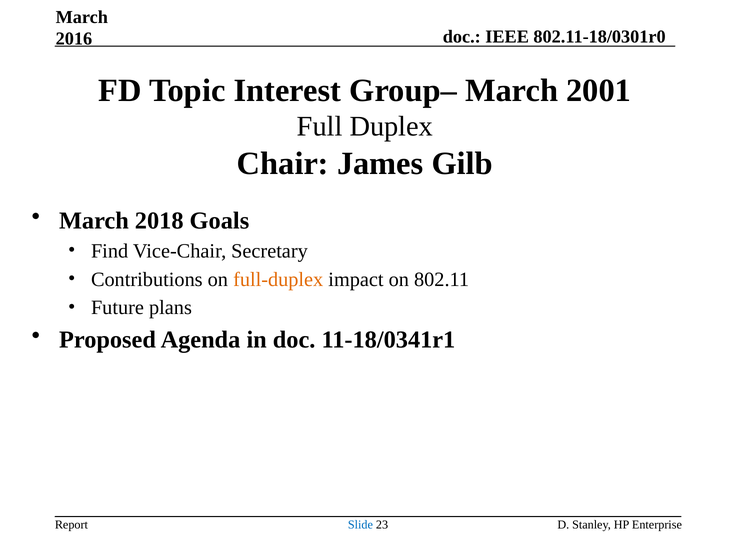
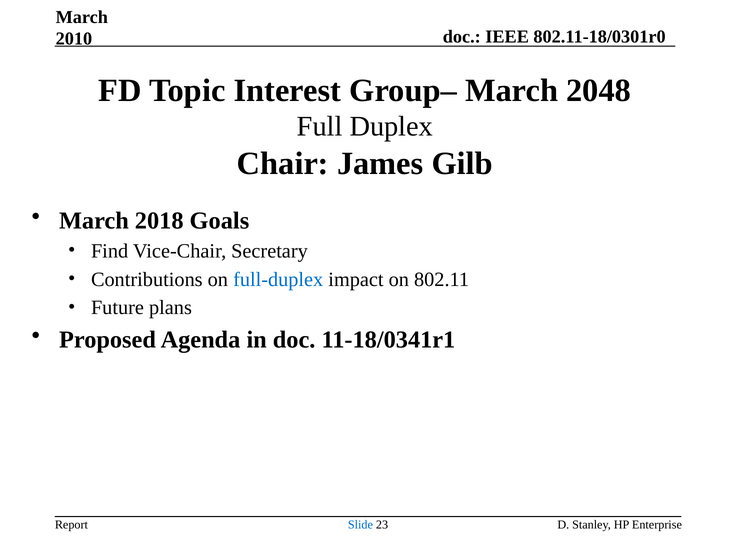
2016: 2016 -> 2010
2001: 2001 -> 2048
full-duplex colour: orange -> blue
